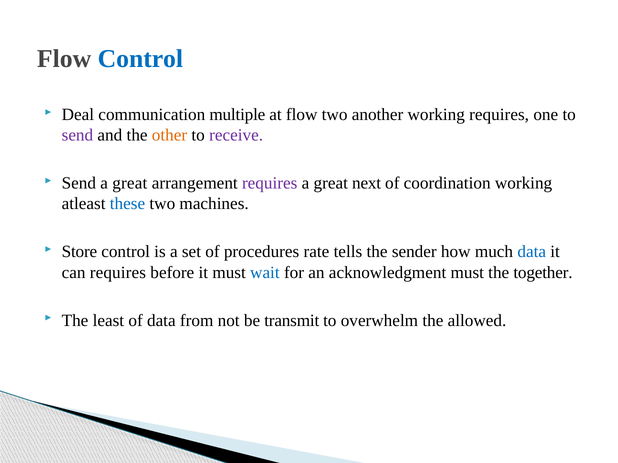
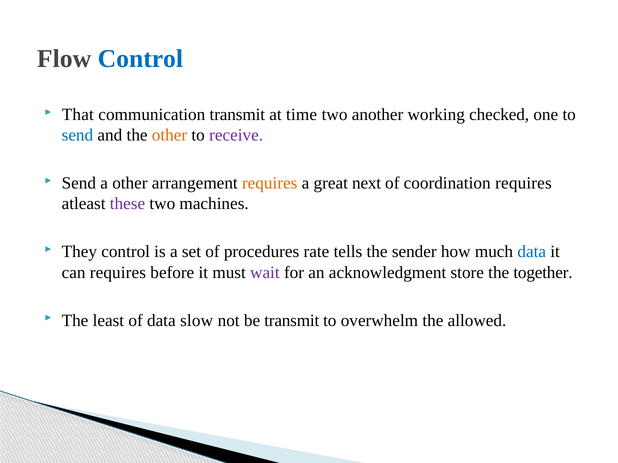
Deal: Deal -> That
communication multiple: multiple -> transmit
at flow: flow -> time
working requires: requires -> checked
send at (77, 135) colour: purple -> blue
great at (130, 183): great -> other
requires at (270, 183) colour: purple -> orange
coordination working: working -> requires
these colour: blue -> purple
Store: Store -> They
wait colour: blue -> purple
acknowledgment must: must -> store
from: from -> slow
